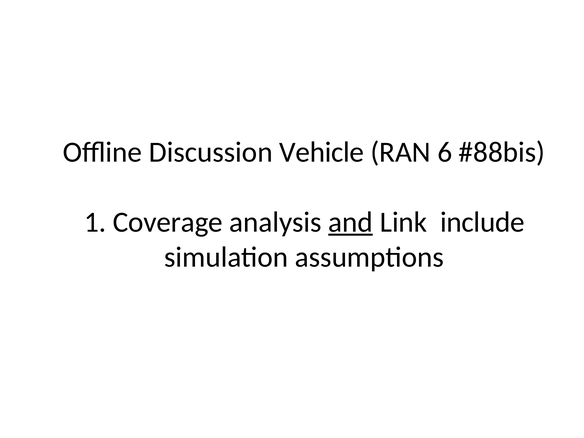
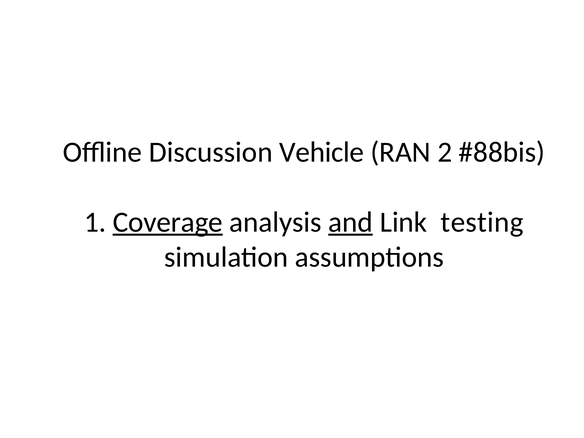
6: 6 -> 2
Coverage underline: none -> present
include: include -> testing
